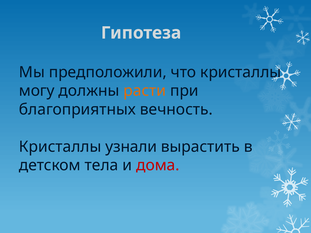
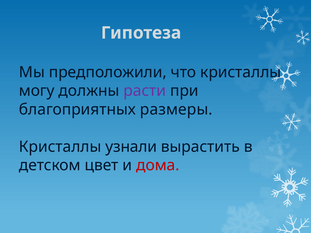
расти colour: orange -> purple
вечность: вечность -> размеры
тела: тела -> цвет
